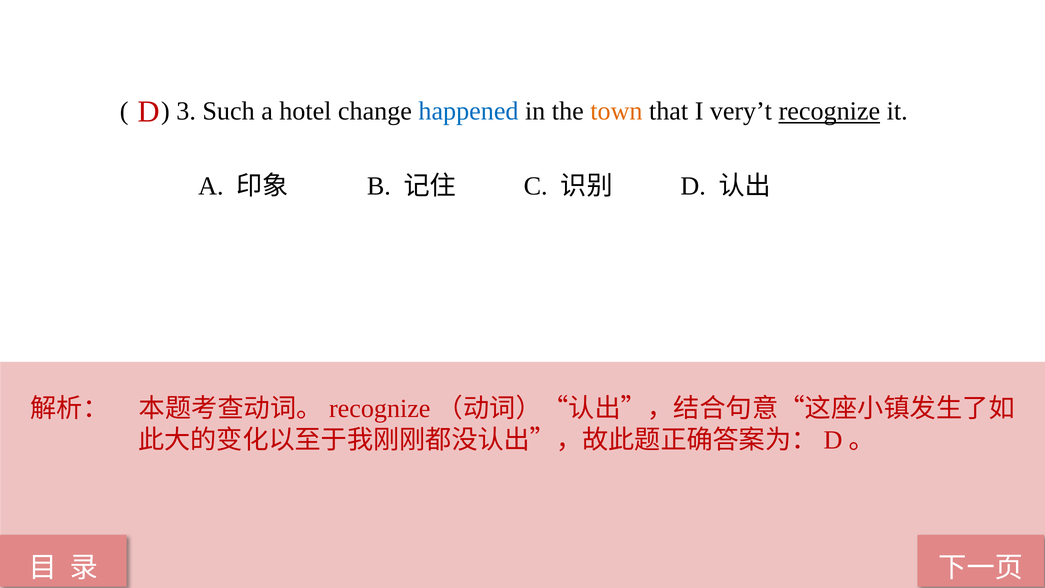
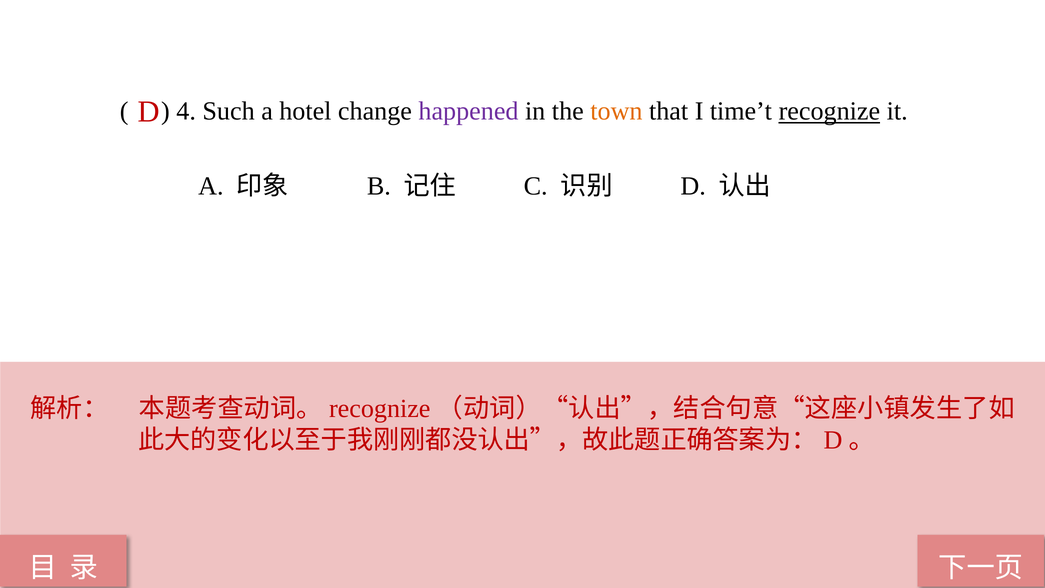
3: 3 -> 4
happened colour: blue -> purple
very’t: very’t -> time’t
